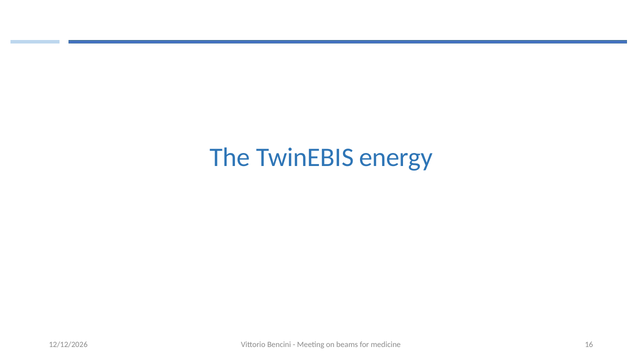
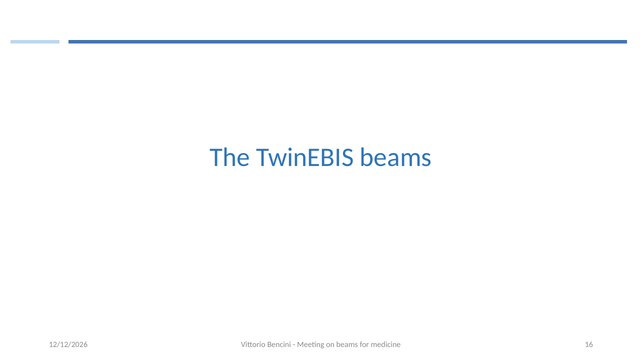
TwinEBIS energy: energy -> beams
